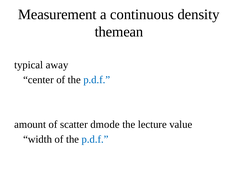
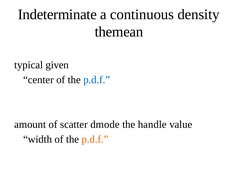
Measurement: Measurement -> Indeterminate
away: away -> given
lecture: lecture -> handle
p.d.f at (95, 139) colour: blue -> orange
